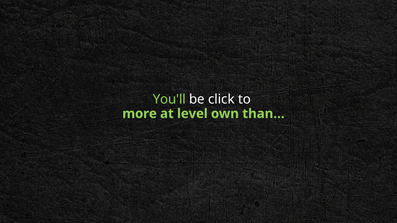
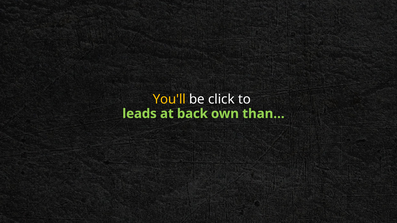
You'll colour: light green -> yellow
more: more -> leads
level: level -> back
